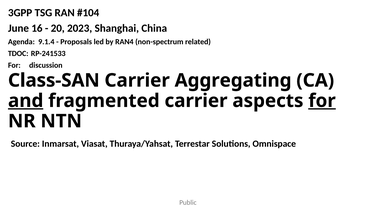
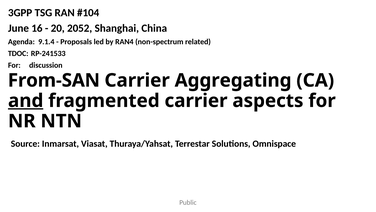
2023: 2023 -> 2052
Class-SAN: Class-SAN -> From-SAN
for at (322, 101) underline: present -> none
